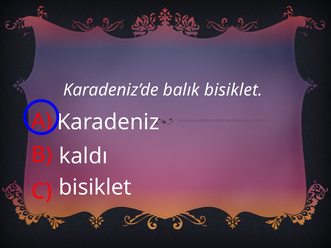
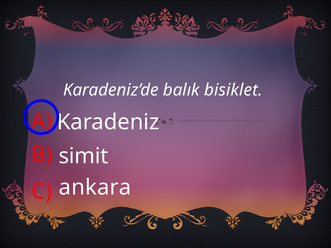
kaldı: kaldı -> simit
C bisiklet: bisiklet -> ankara
